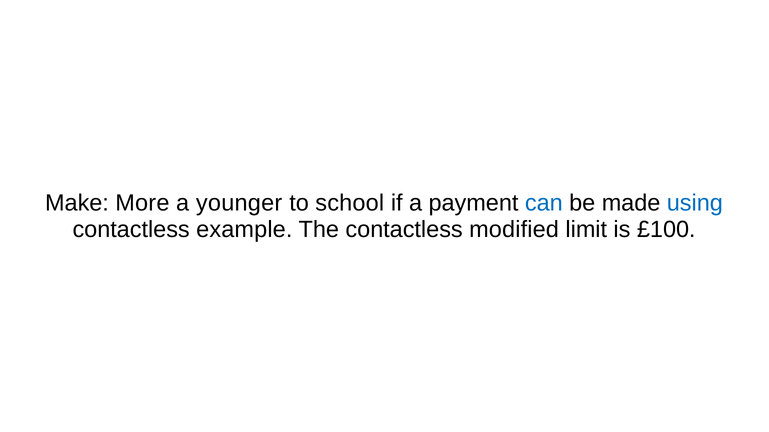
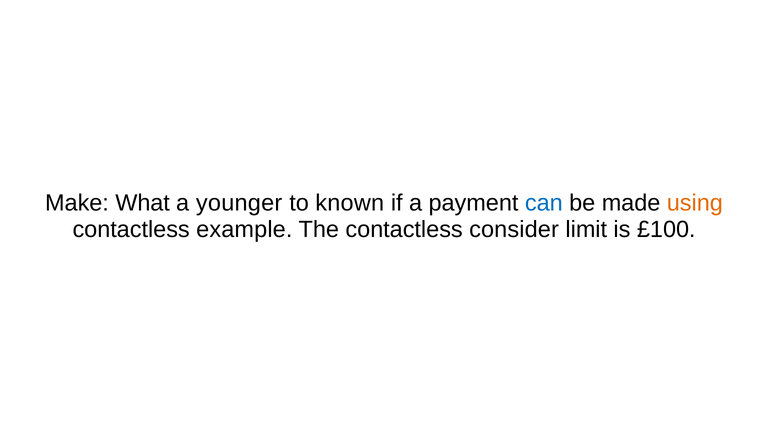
More: More -> What
school: school -> known
using colour: blue -> orange
modified: modified -> consider
